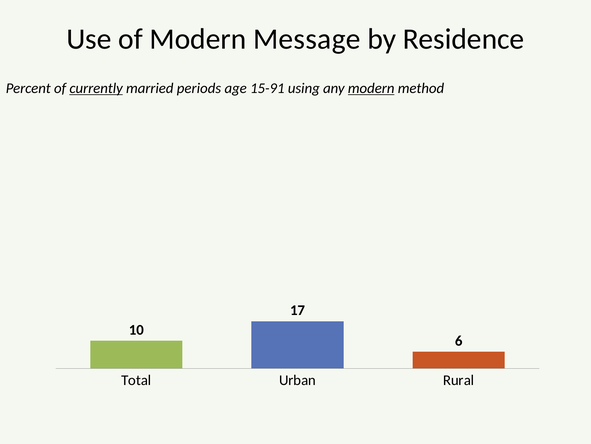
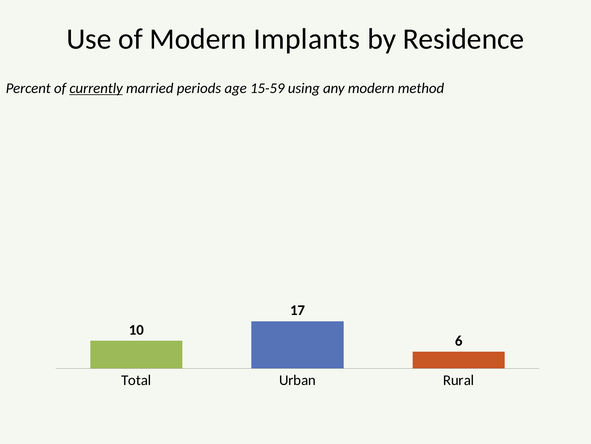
Message: Message -> Implants
15-91: 15-91 -> 15-59
modern at (371, 88) underline: present -> none
